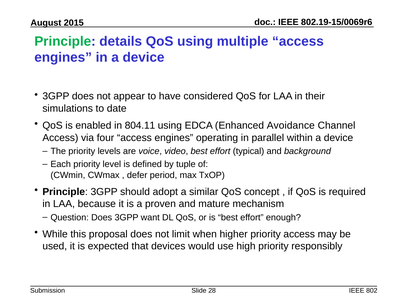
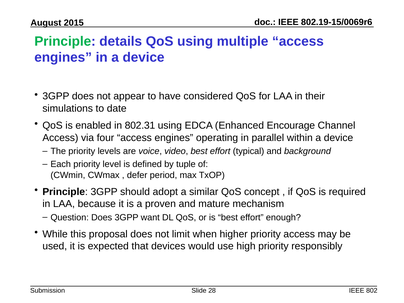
804.11: 804.11 -> 802.31
Avoidance: Avoidance -> Encourage
